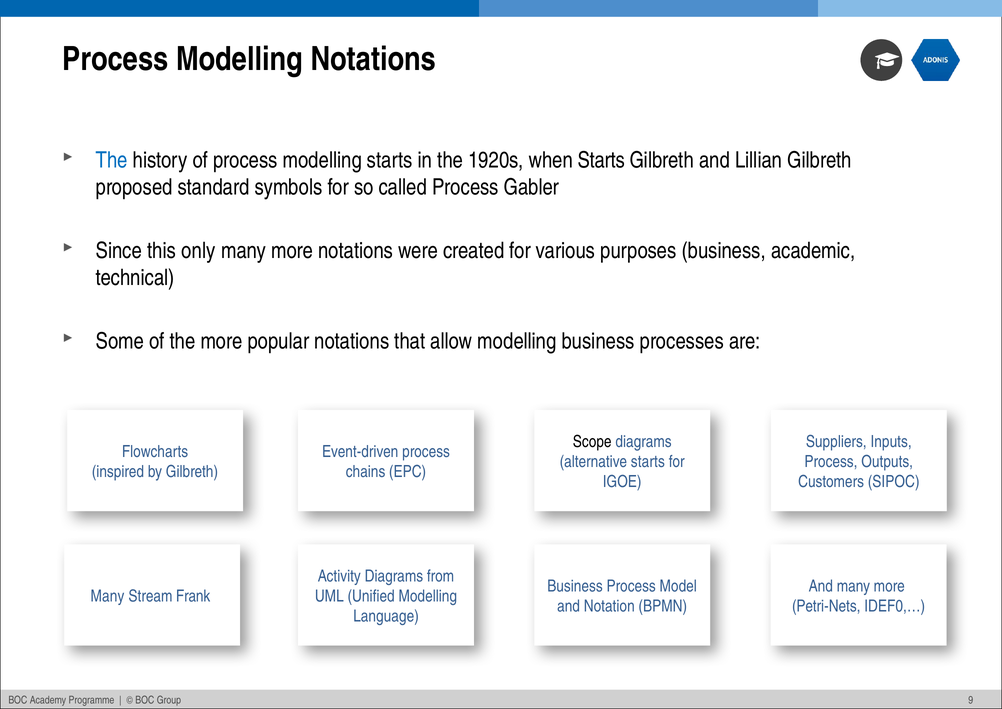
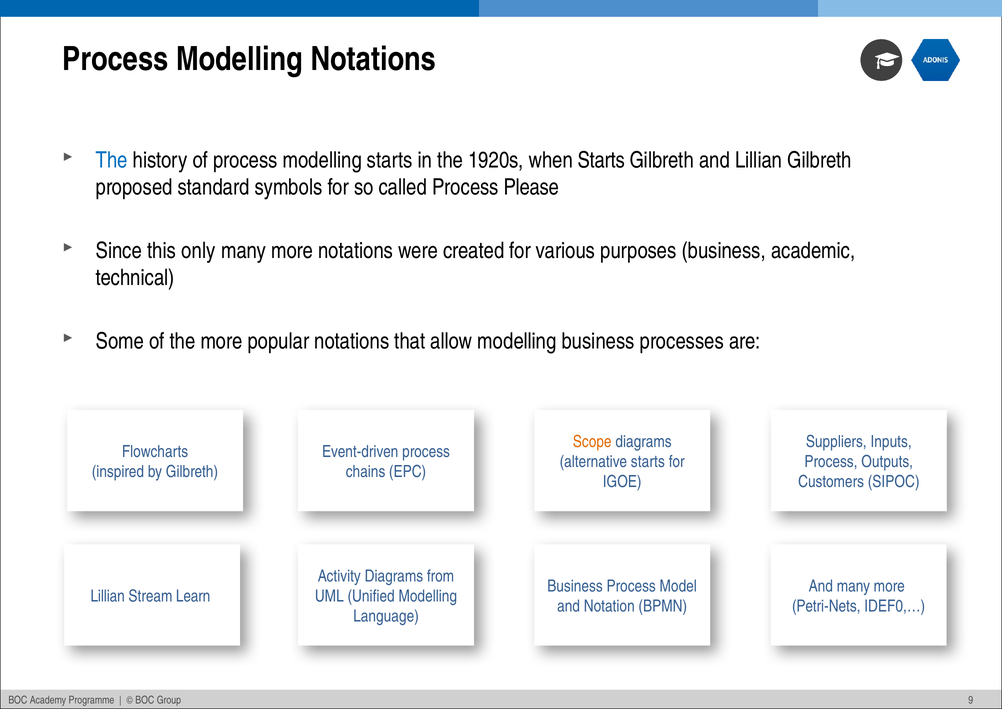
Gabler: Gabler -> Please
Scope colour: black -> orange
Many at (107, 596): Many -> Lillian
Frank: Frank -> Learn
